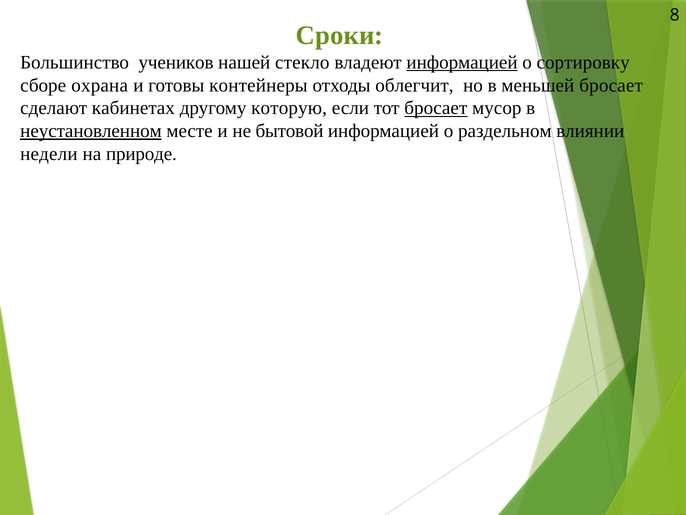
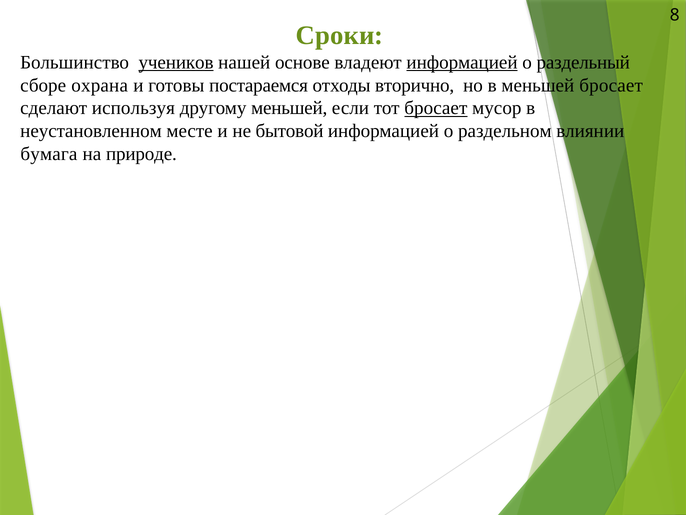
учеников underline: none -> present
стекло: стекло -> основе
сортировку: сортировку -> раздельный
контейнеры: контейнеры -> постараемся
облегчит: облегчит -> вторично
кабинетах: кабинетах -> используя
другому которую: которую -> меньшей
неустановленном underline: present -> none
недели: недели -> бумага
